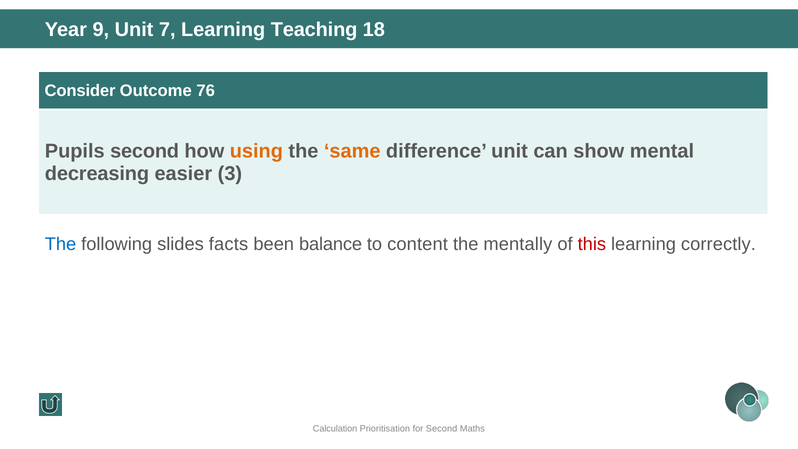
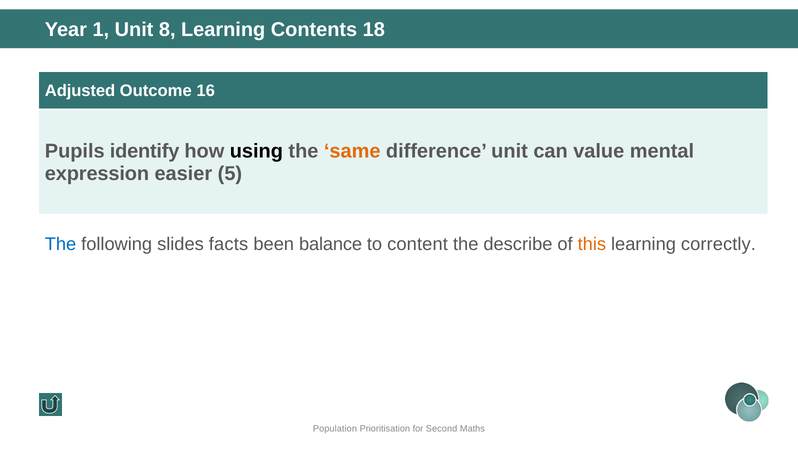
9: 9 -> 1
7: 7 -> 8
Teaching: Teaching -> Contents
Consider: Consider -> Adjusted
76: 76 -> 16
Pupils second: second -> identify
using colour: orange -> black
show: show -> value
decreasing: decreasing -> expression
3: 3 -> 5
mentally: mentally -> describe
this colour: red -> orange
Calculation: Calculation -> Population
